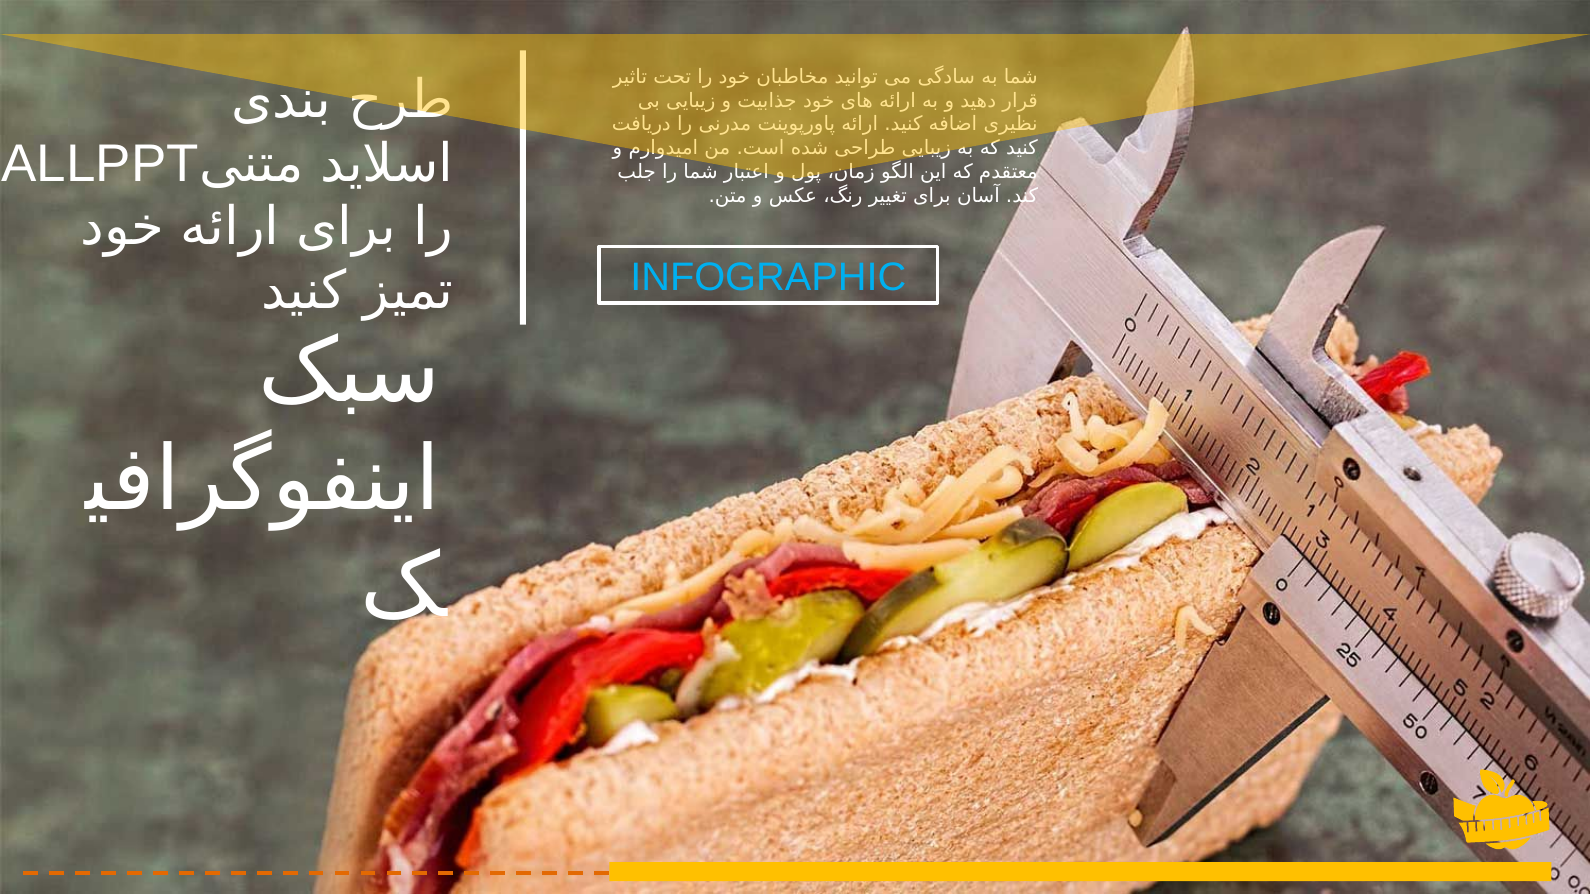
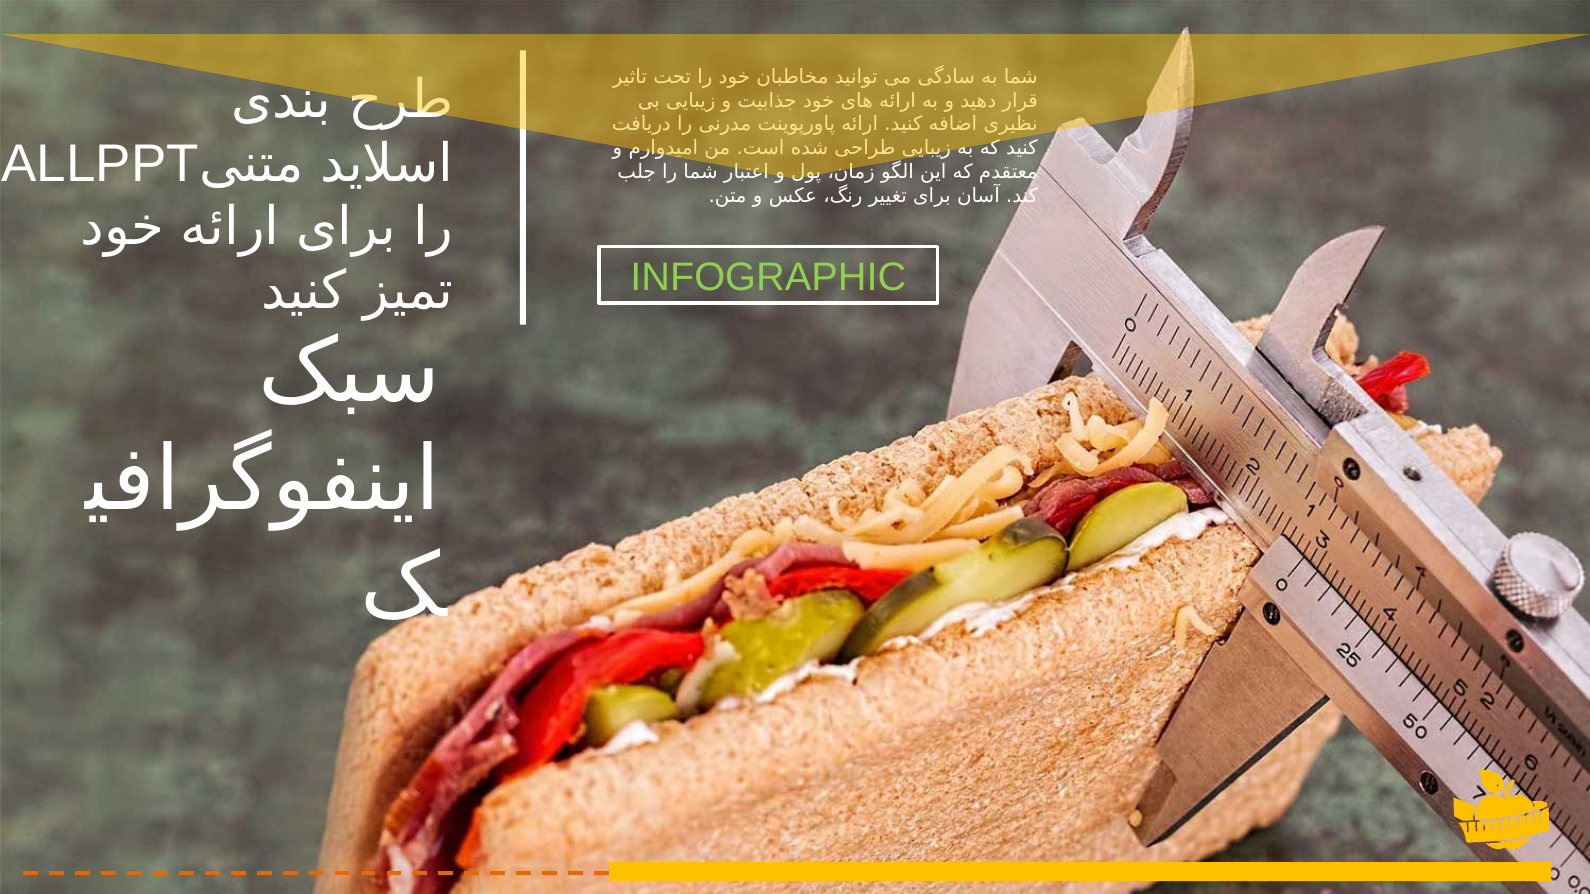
INFOGRAPHIC colour: light blue -> light green
